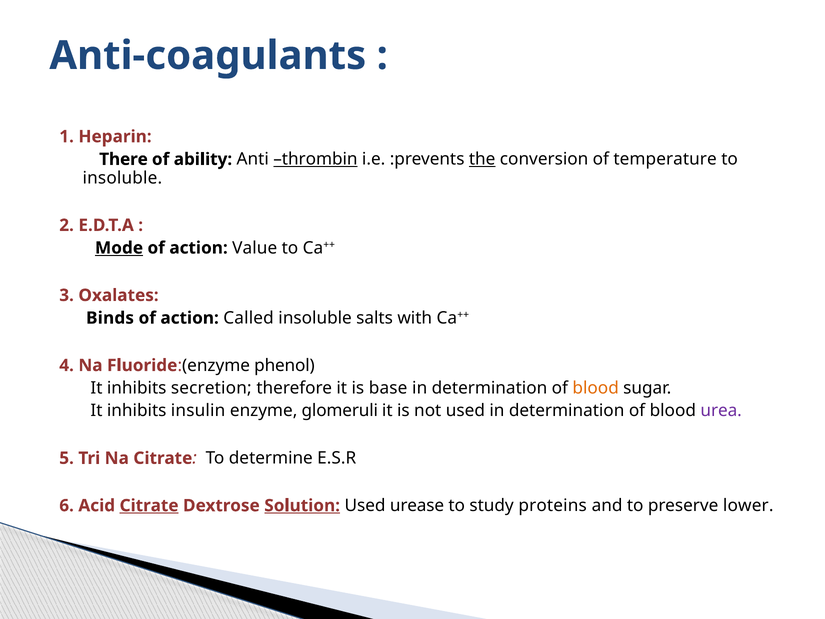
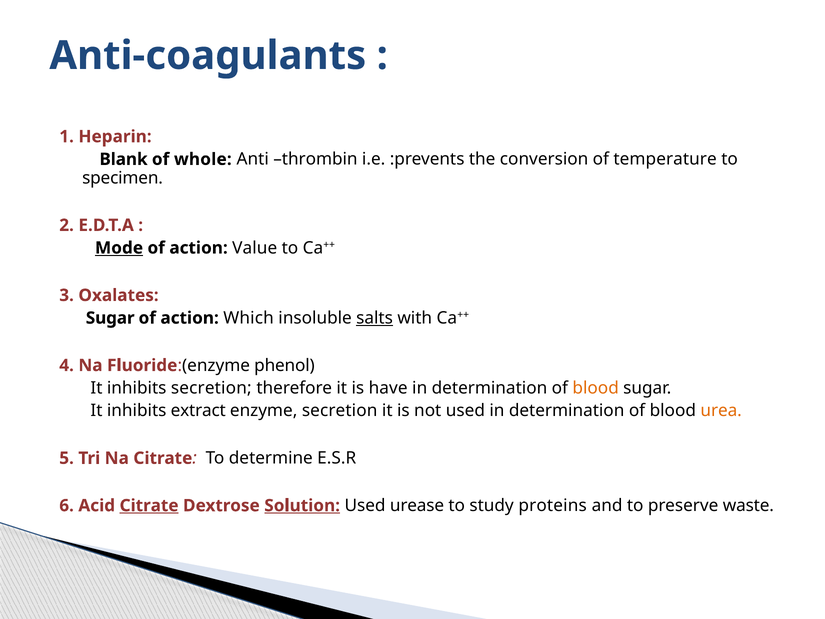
There: There -> Blank
ability: ability -> whole
thrombin underline: present -> none
the underline: present -> none
insoluble at (122, 178): insoluble -> specimen
Binds at (110, 318): Binds -> Sugar
Called: Called -> Which
salts underline: none -> present
base: base -> have
insulin: insulin -> extract
enzyme glomeruli: glomeruli -> secretion
urea colour: purple -> orange
lower: lower -> waste
